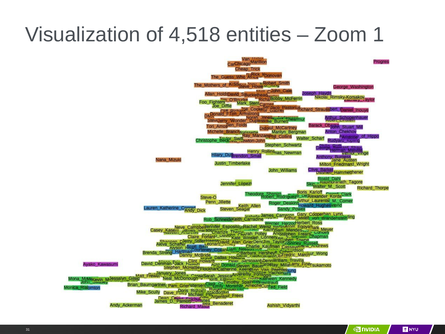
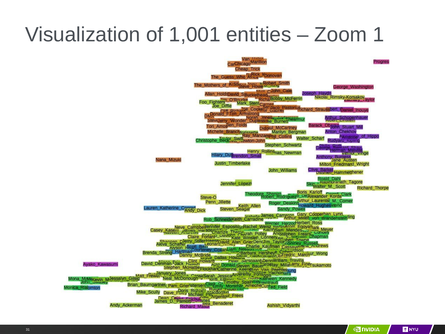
4,518: 4,518 -> 1,001
